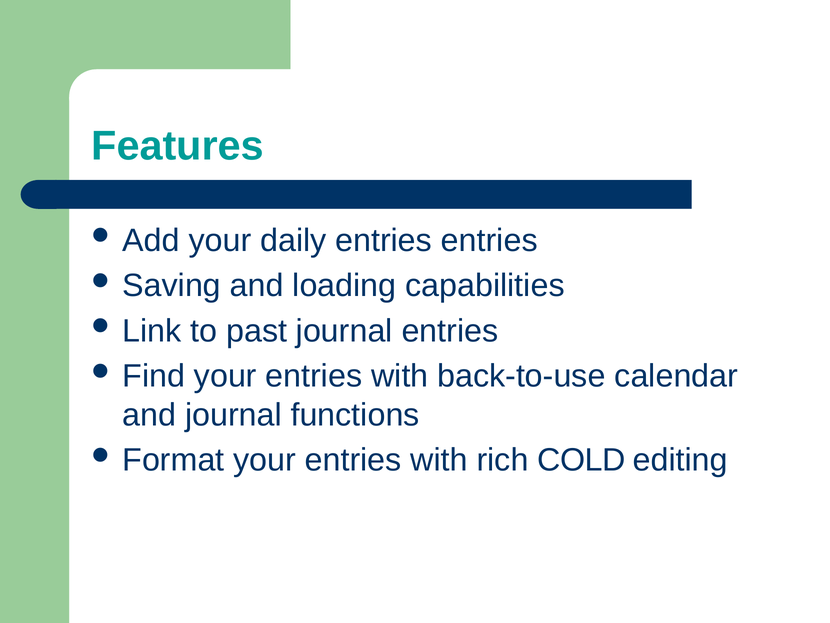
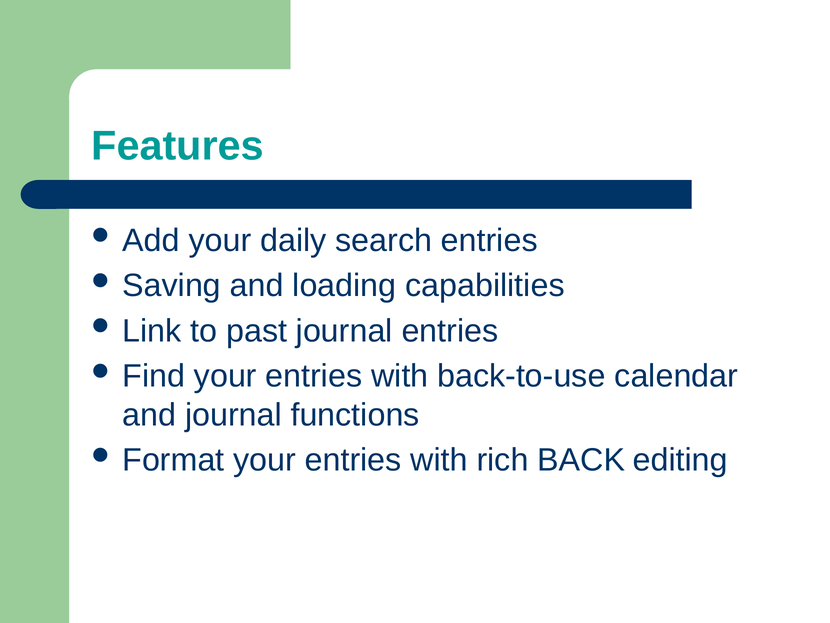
daily entries: entries -> search
COLD: COLD -> BACK
